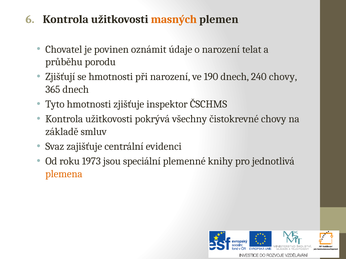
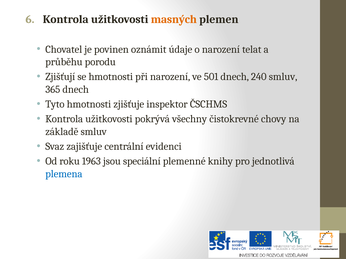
190: 190 -> 501
240 chovy: chovy -> smluv
1973: 1973 -> 1963
plemena colour: orange -> blue
